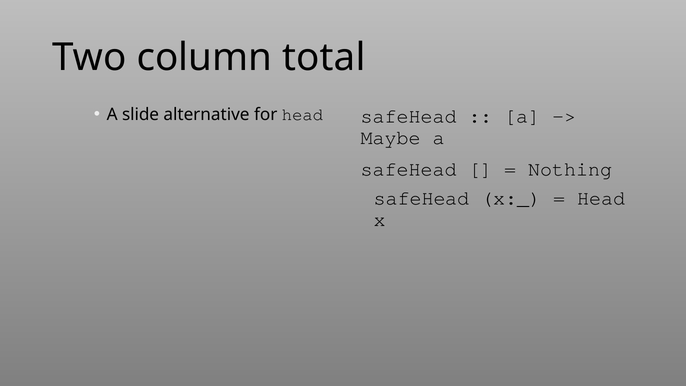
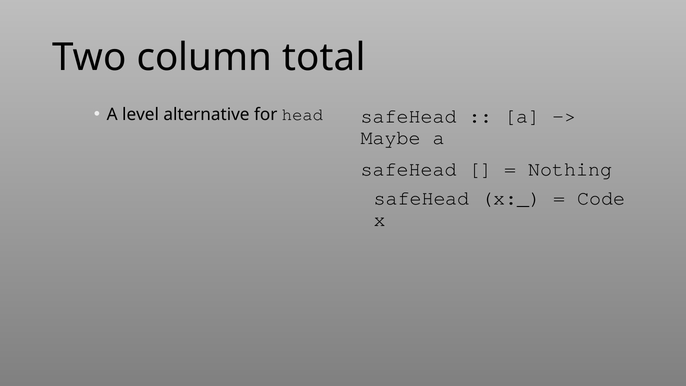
slide: slide -> level
Head at (601, 198): Head -> Code
